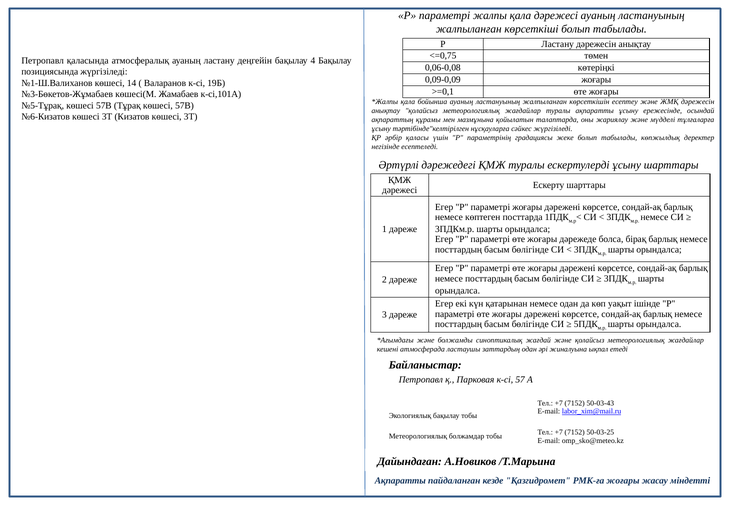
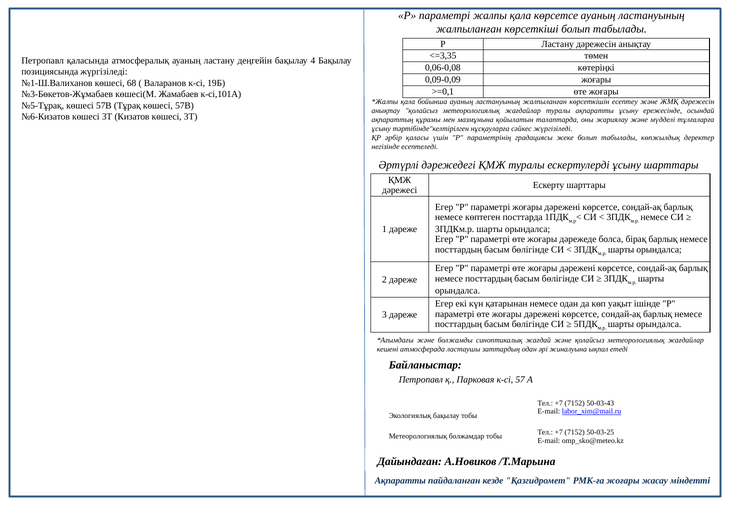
қала дәрежесі: дәрежесі -> көрсетсе
<=0,75: <=0,75 -> <=3,35
14: 14 -> 68
